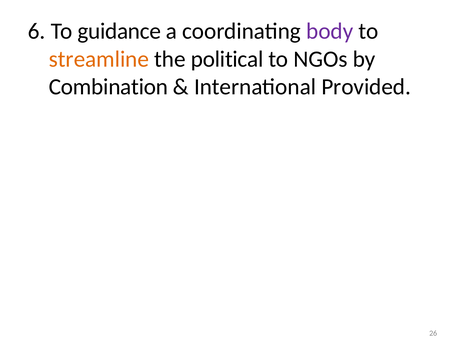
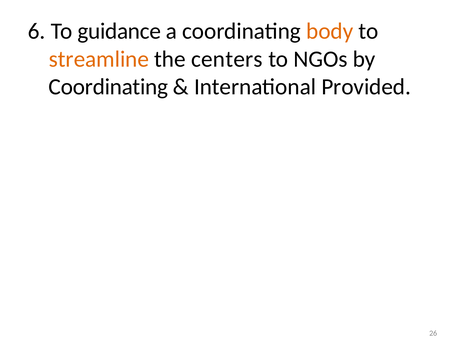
body colour: purple -> orange
political: political -> centers
Combination at (108, 87): Combination -> Coordinating
